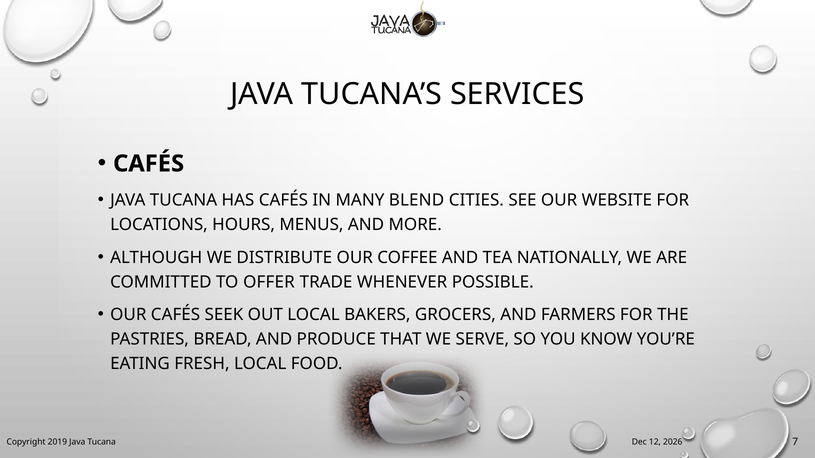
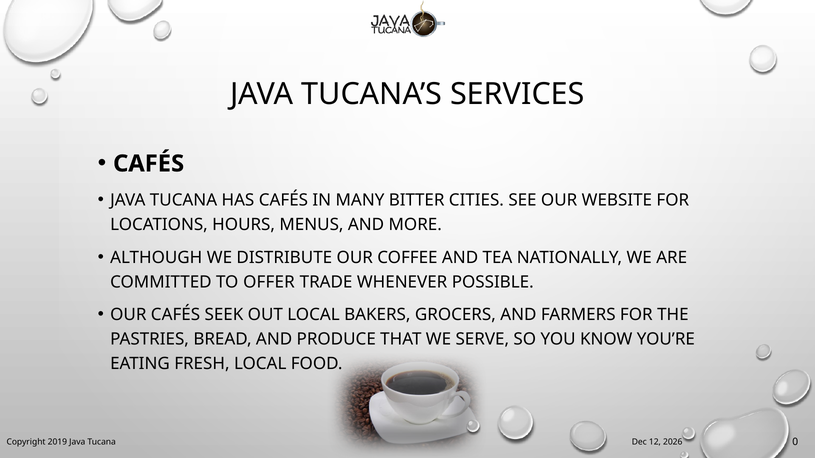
BLEND: BLEND -> BITTER
7: 7 -> 0
